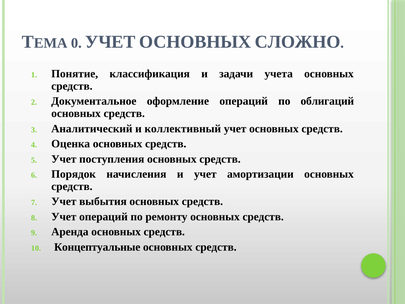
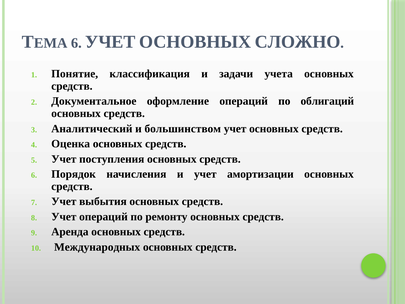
0 at (76, 43): 0 -> 6
коллективный: коллективный -> большинством
Концептуальные: Концептуальные -> Международных
